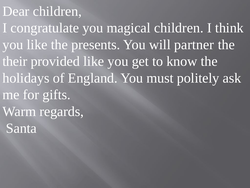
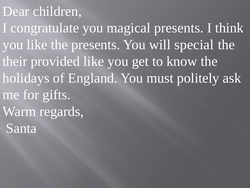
magical children: children -> presents
partner: partner -> special
